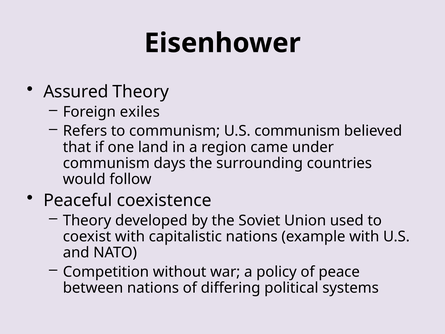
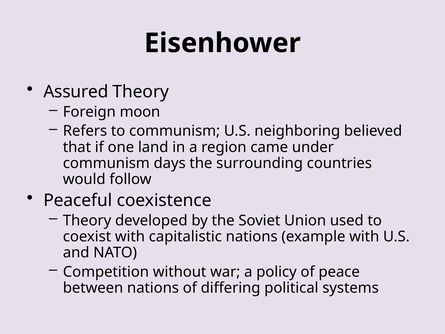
exiles: exiles -> moon
U.S communism: communism -> neighboring
